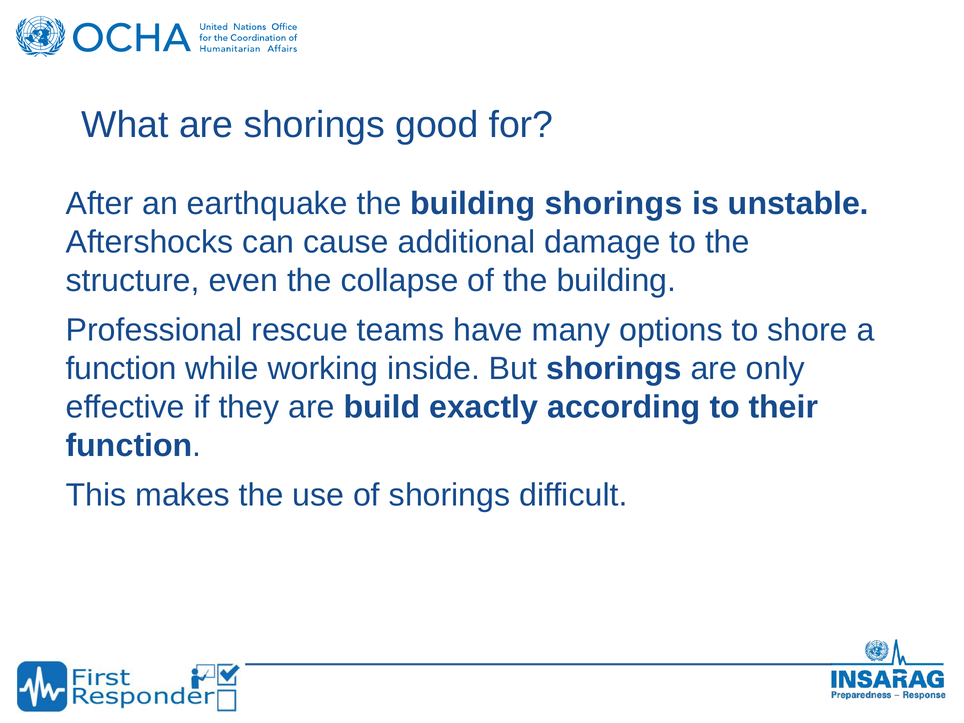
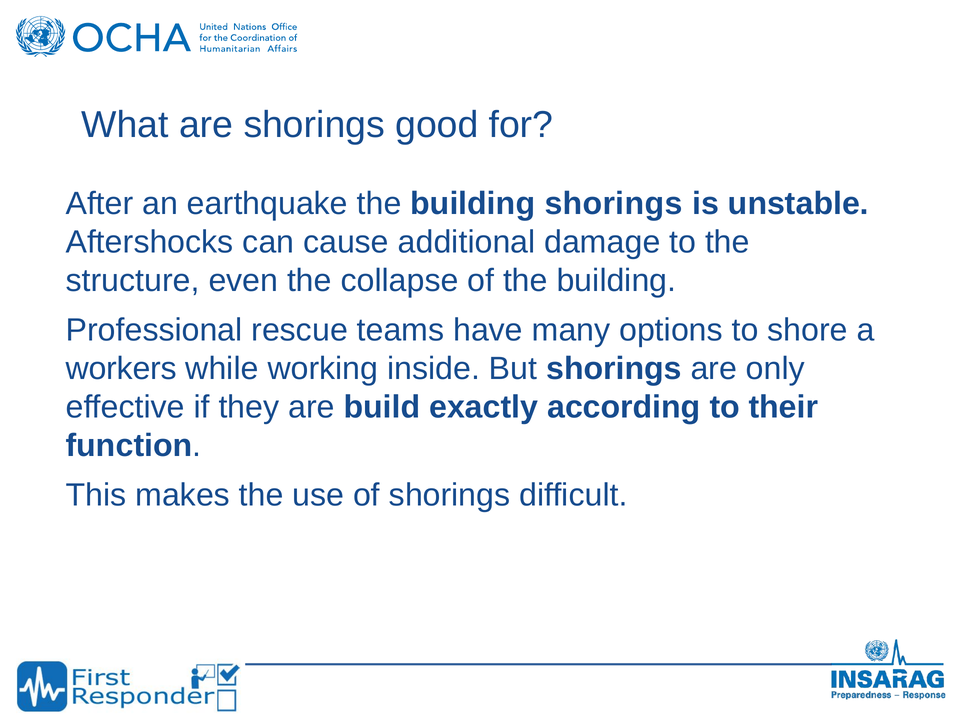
function at (121, 369): function -> workers
